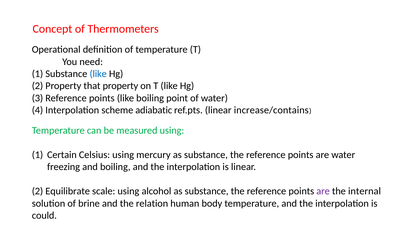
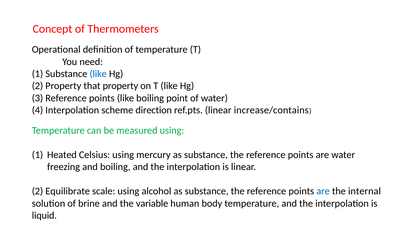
adiabatic: adiabatic -> direction
Certain: Certain -> Heated
are at (323, 192) colour: purple -> blue
relation: relation -> variable
could: could -> liquid
